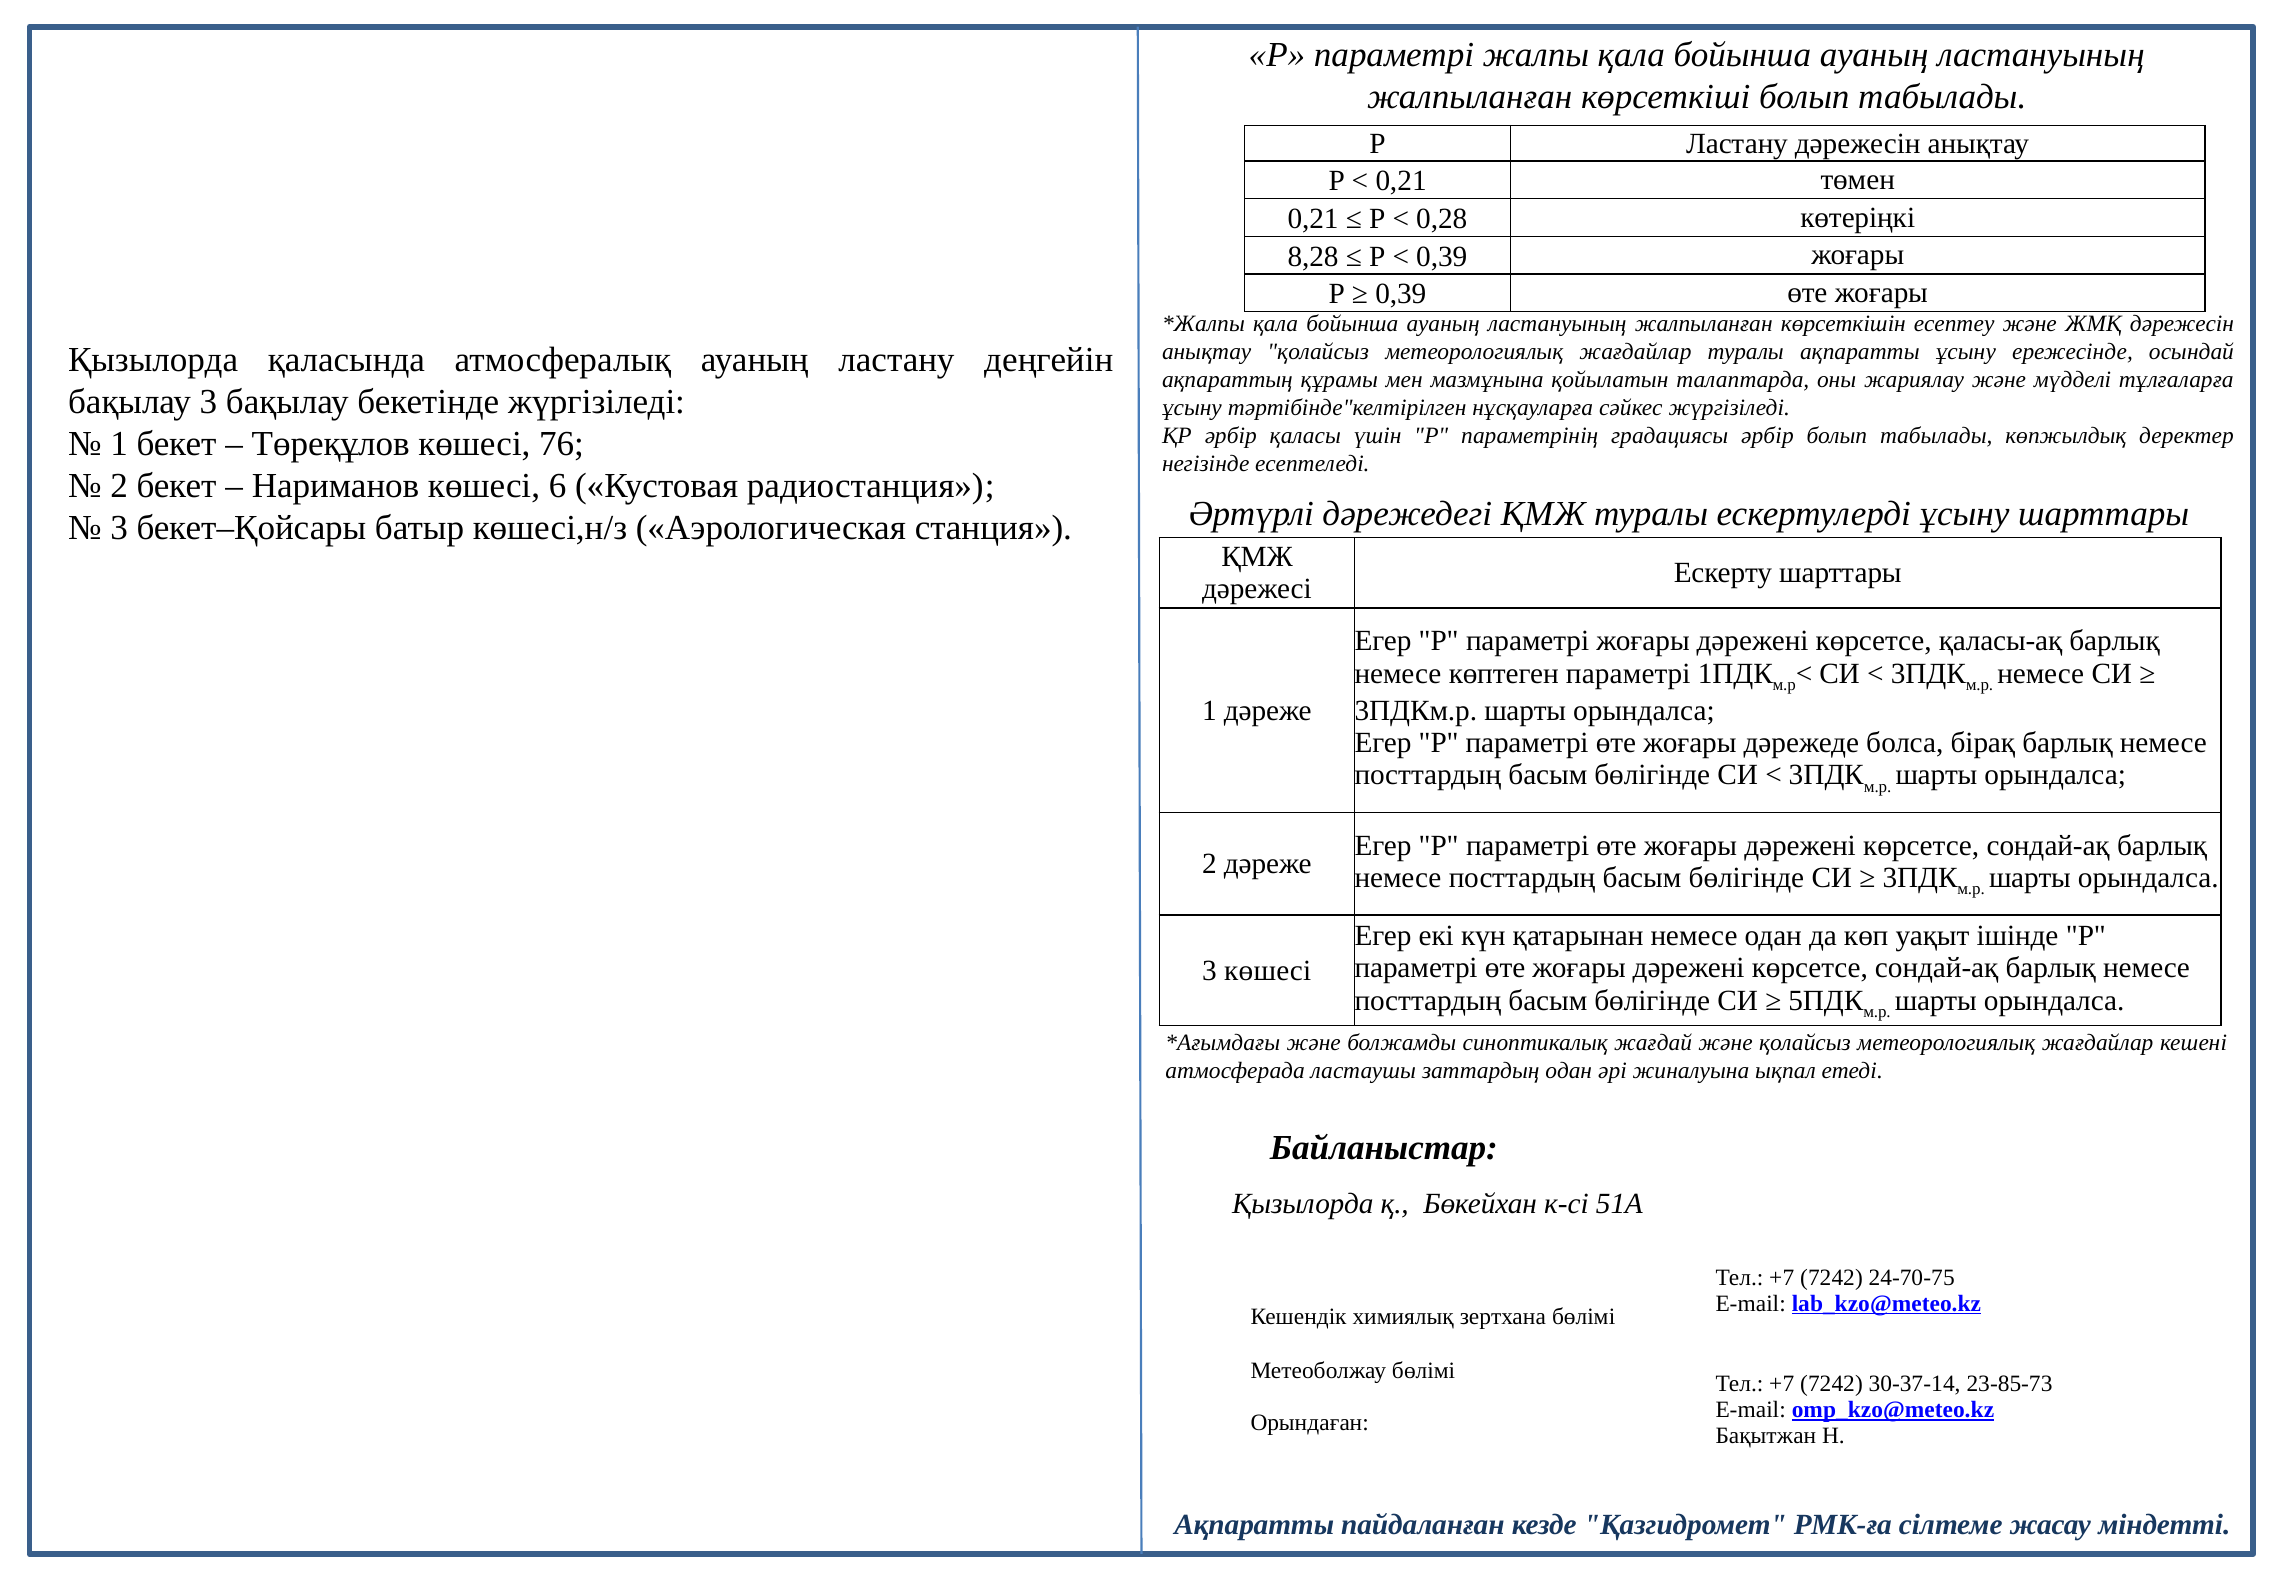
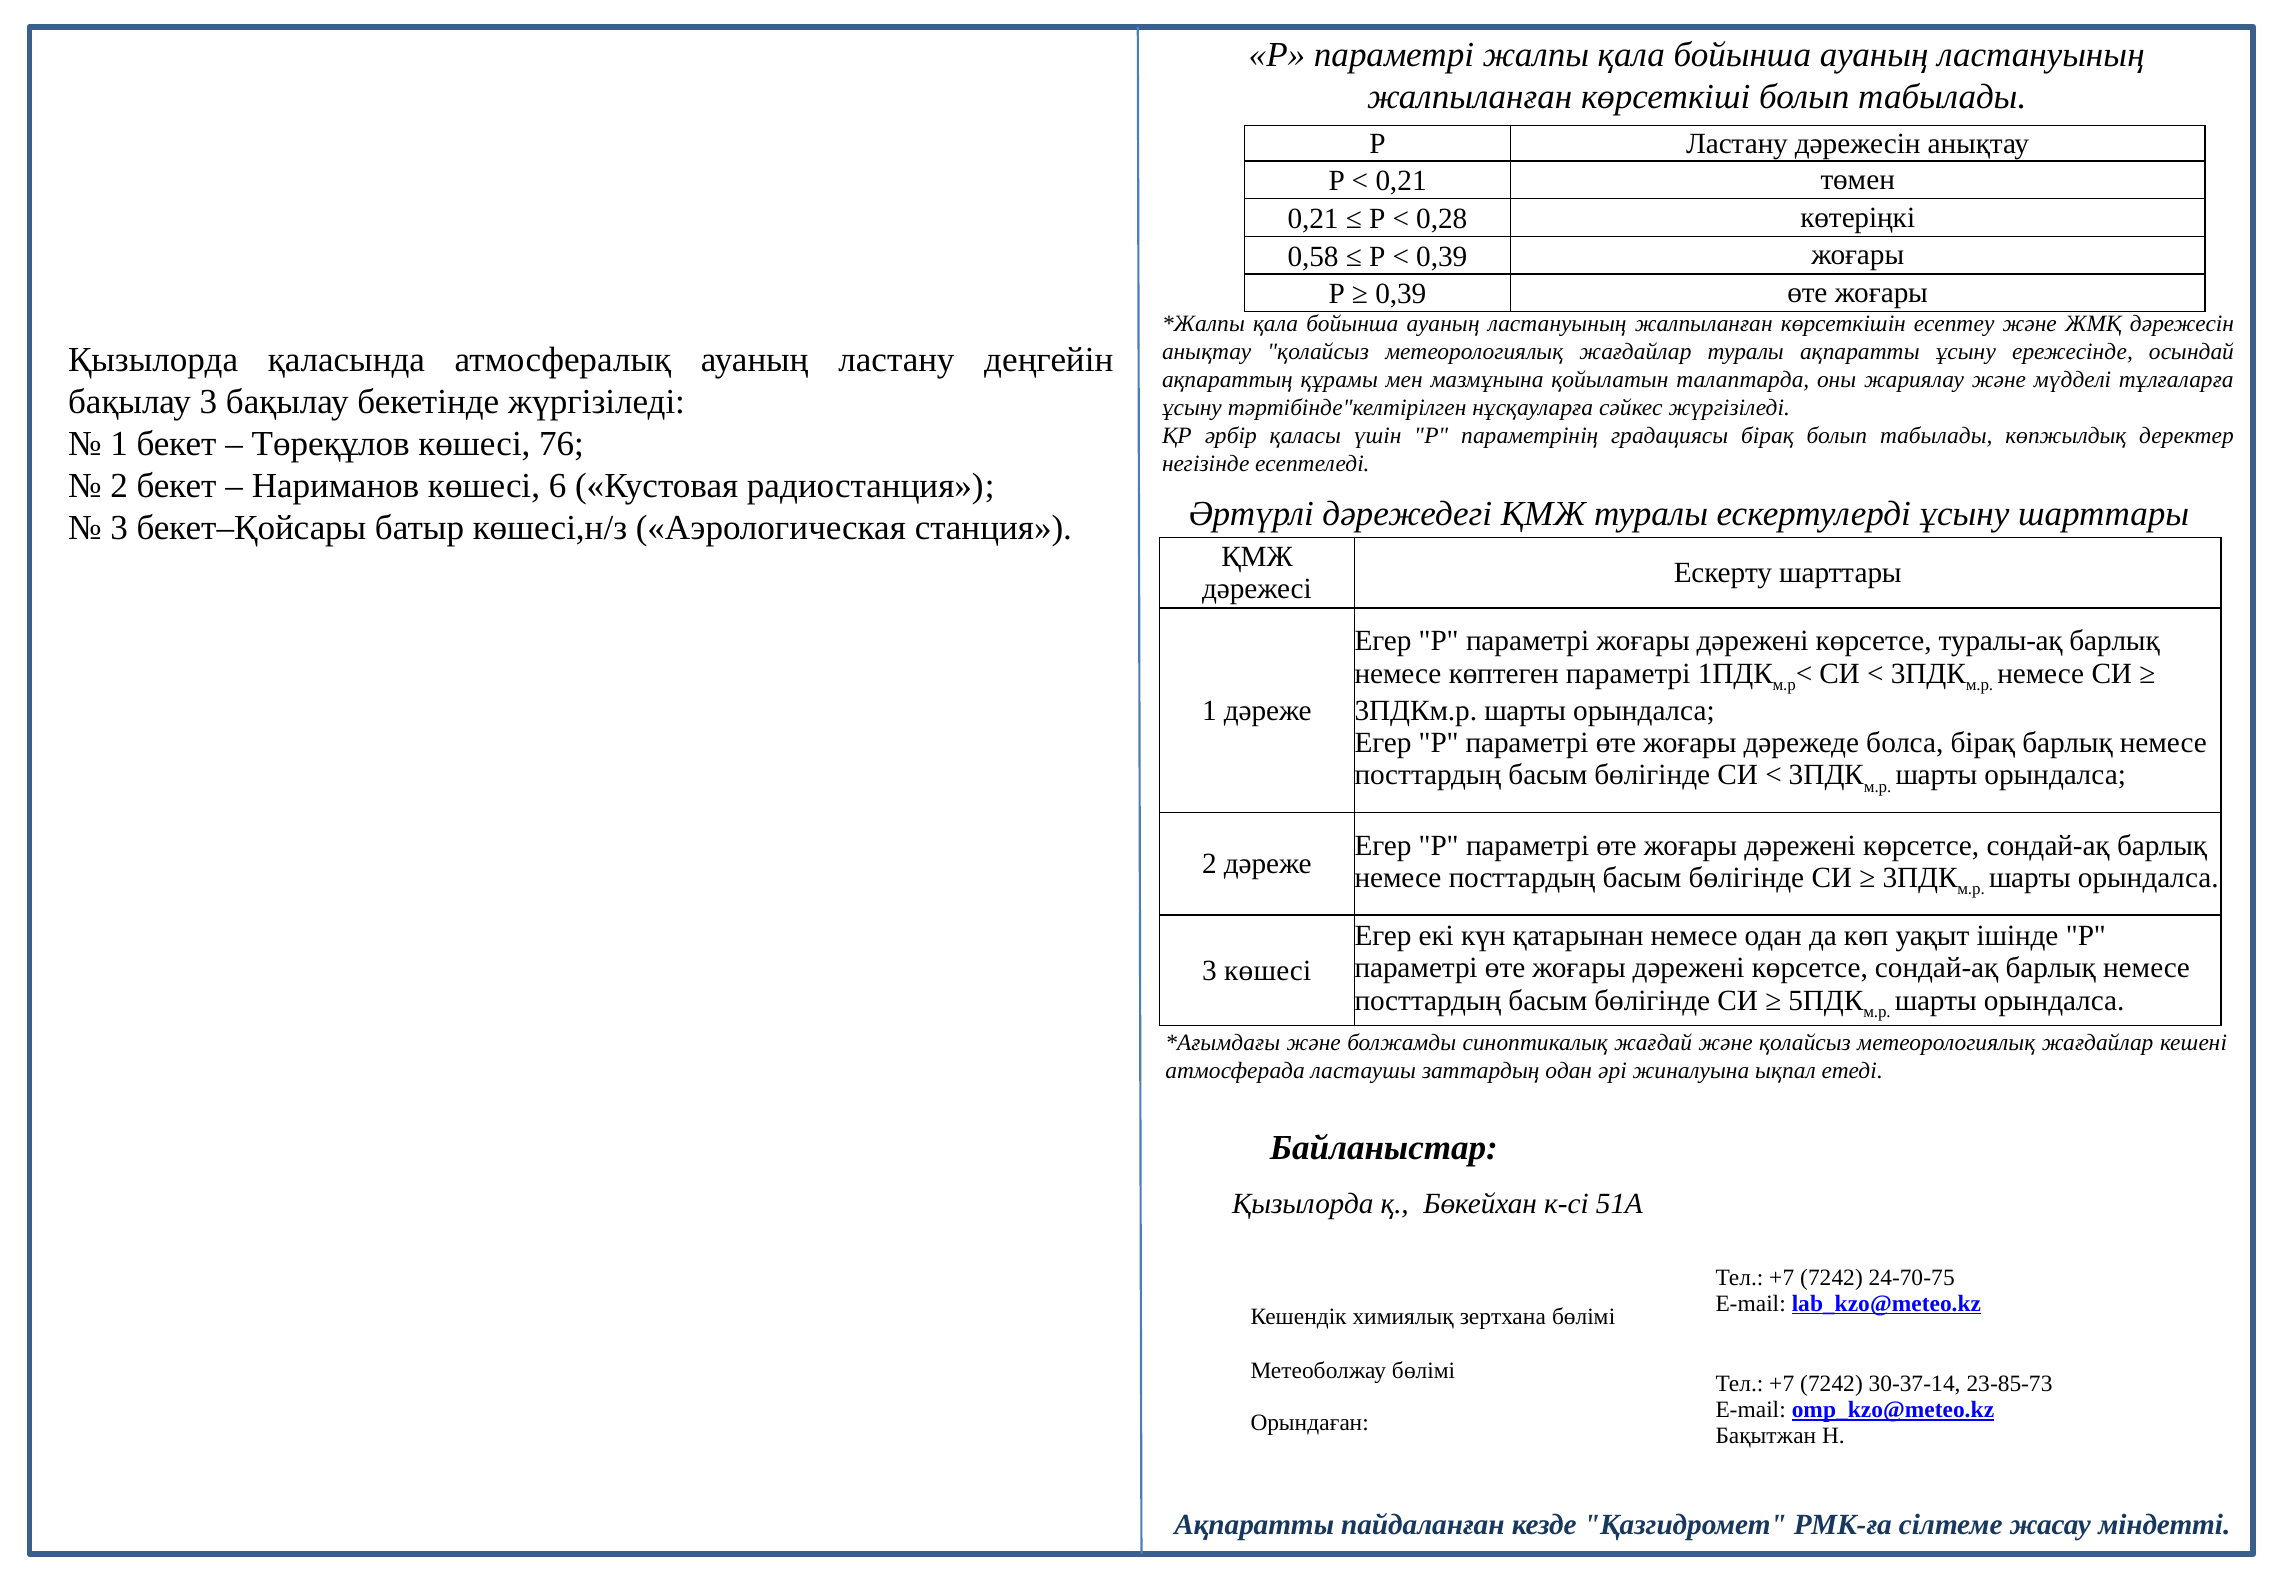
8,28: 8,28 -> 0,58
градациясы әрбір: әрбір -> бірақ
қаласы-ақ: қаласы-ақ -> туралы-ақ
